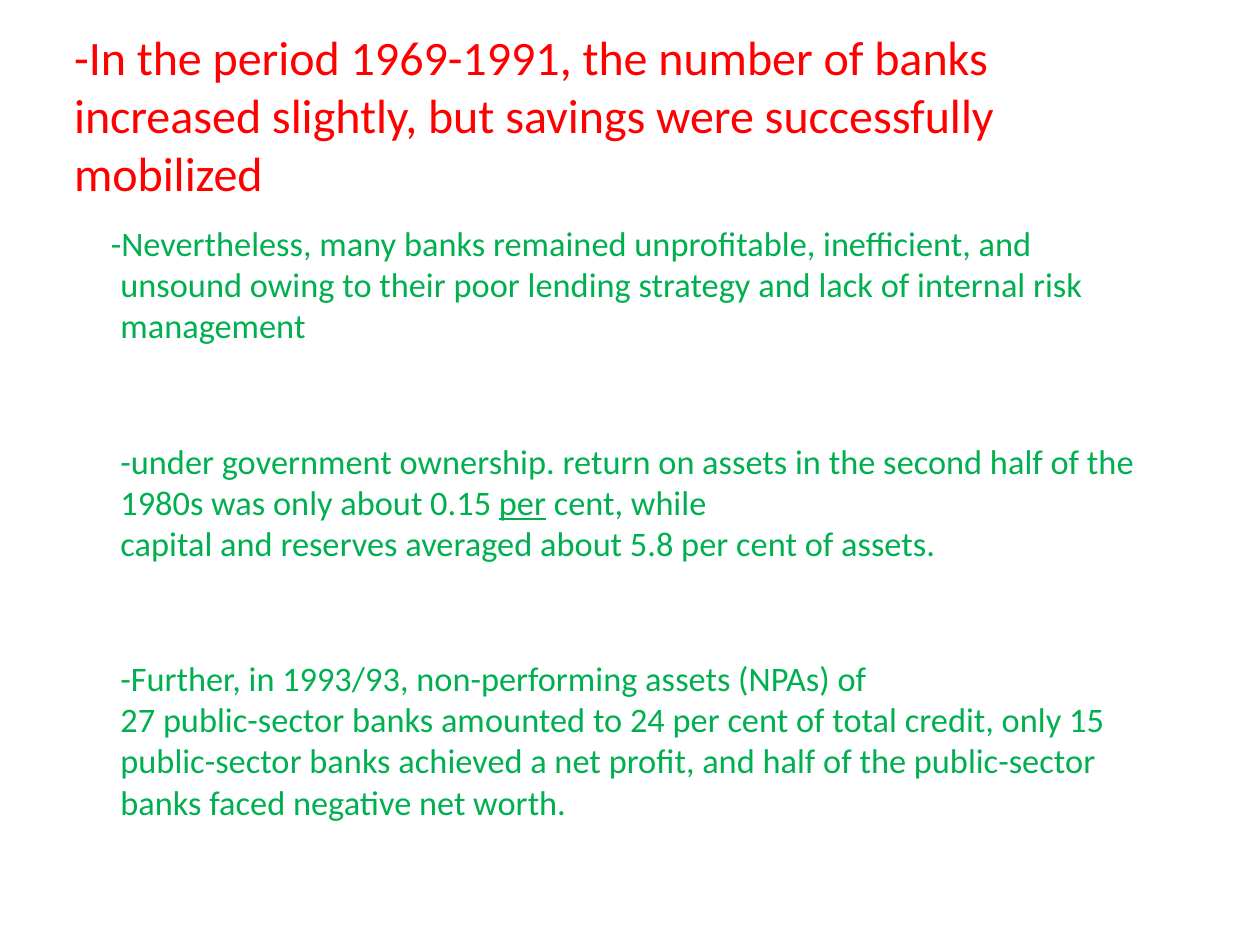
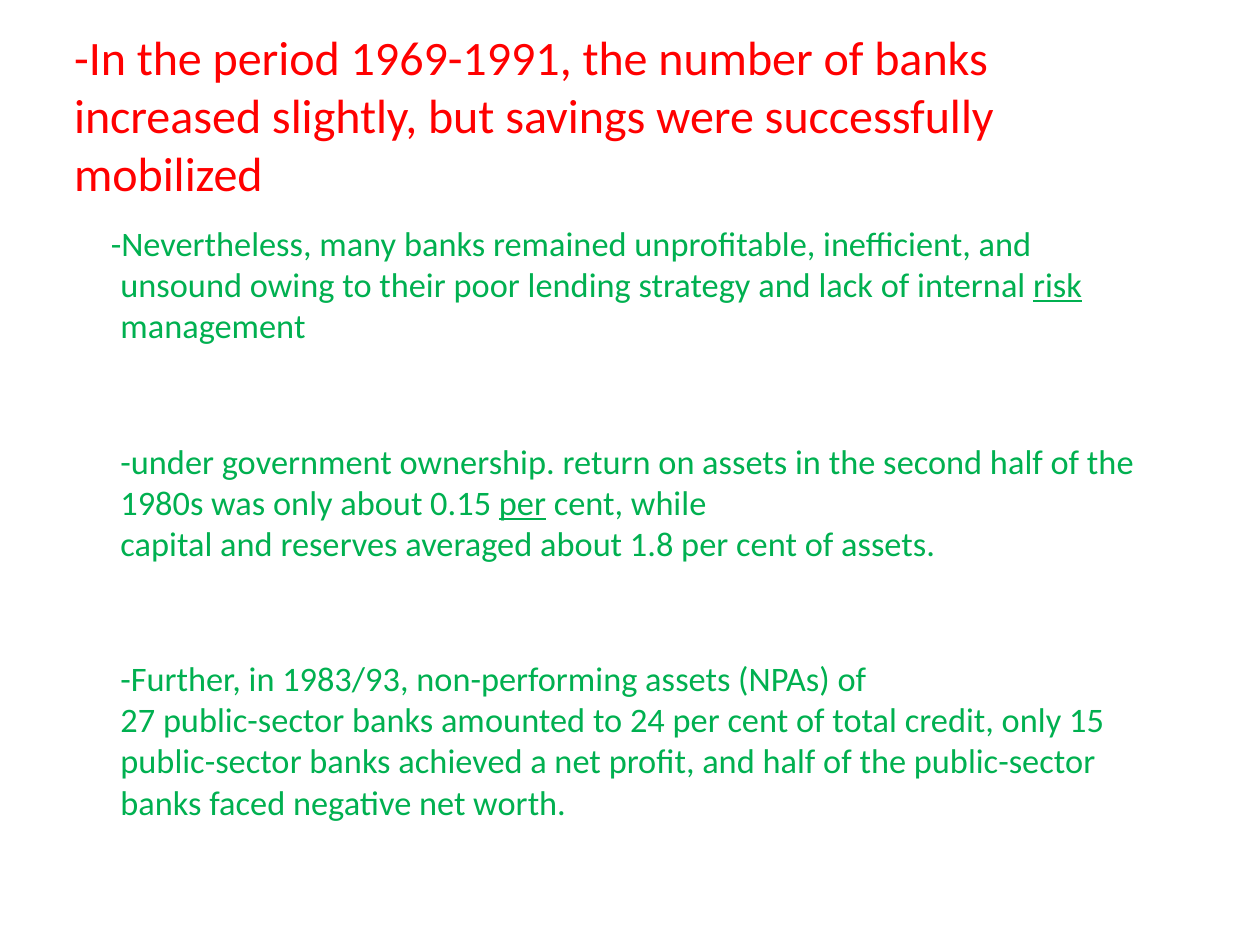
risk underline: none -> present
5.8: 5.8 -> 1.8
1993/93: 1993/93 -> 1983/93
